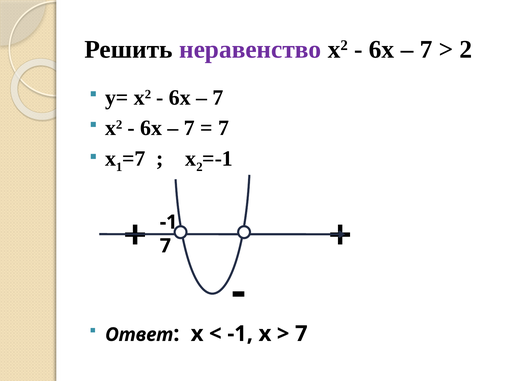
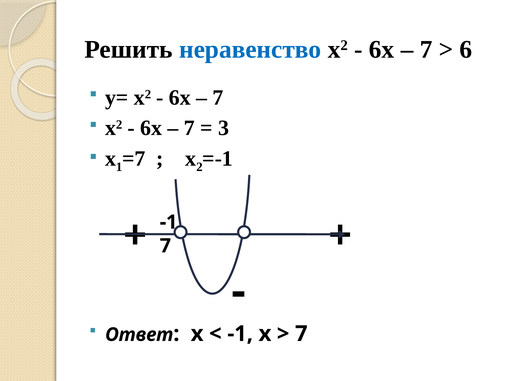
неравенство colour: purple -> blue
2 at (466, 49): 2 -> 6
7 at (224, 128): 7 -> 3
